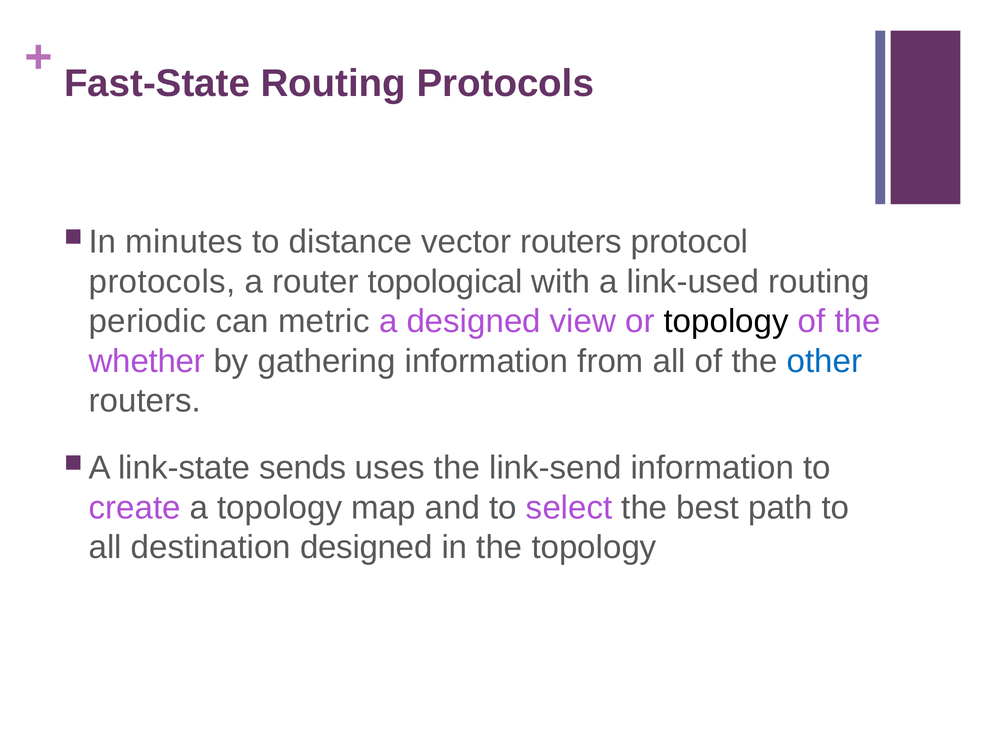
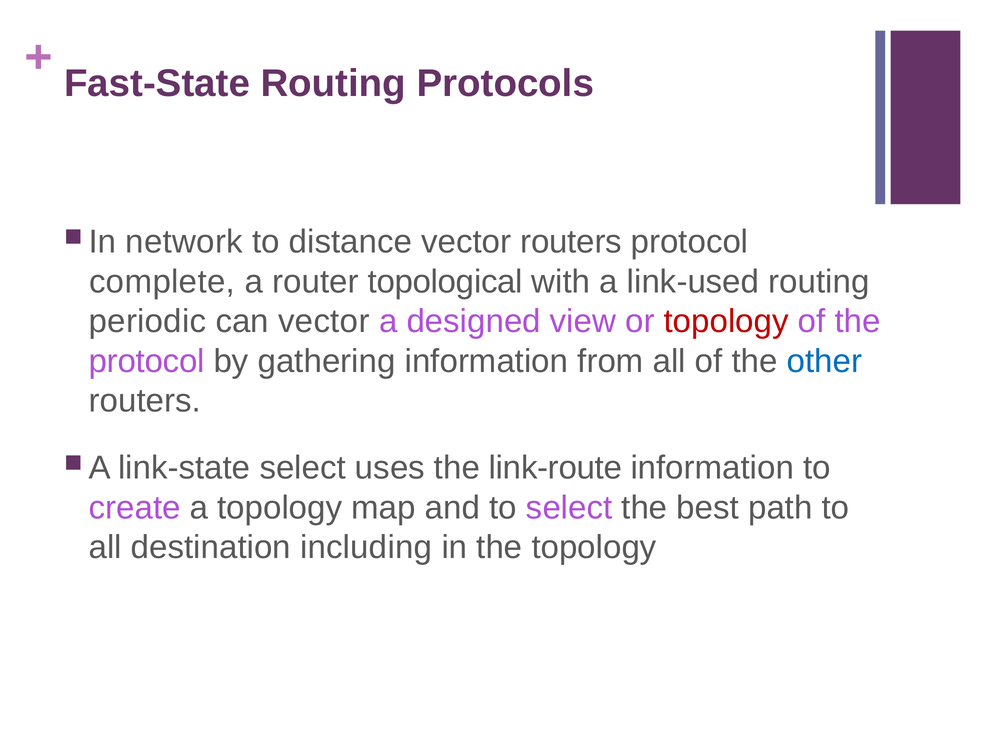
minutes: minutes -> network
protocols at (162, 282): protocols -> complete
can metric: metric -> vector
topology at (726, 321) colour: black -> red
whether at (147, 361): whether -> protocol
link-state sends: sends -> select
link-send: link-send -> link-route
destination designed: designed -> including
